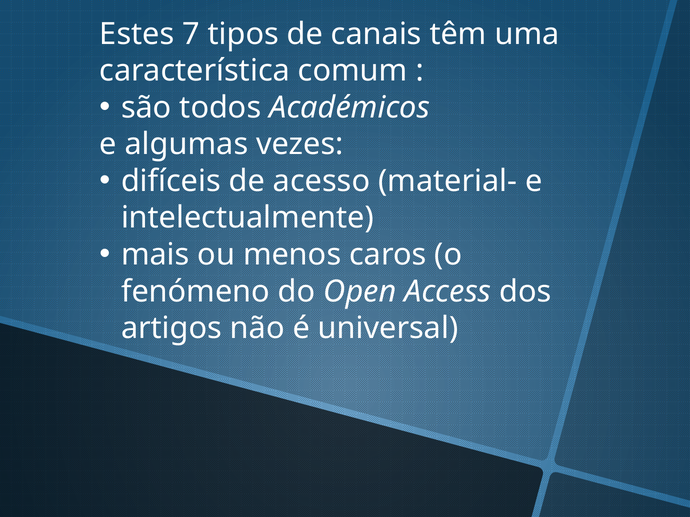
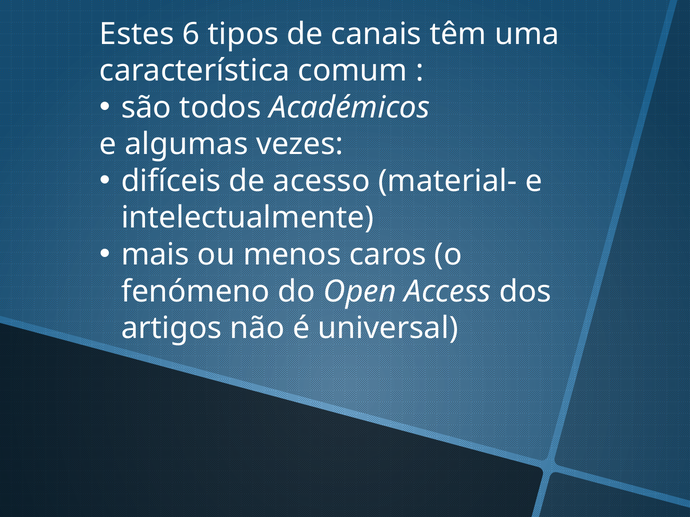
7: 7 -> 6
